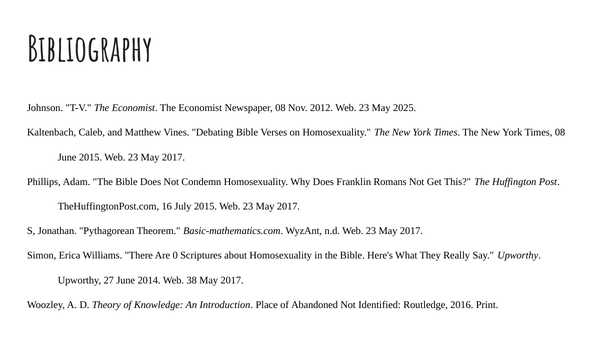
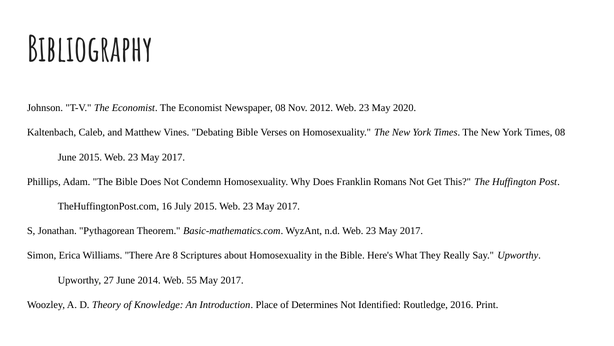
2025: 2025 -> 2020
0: 0 -> 8
38: 38 -> 55
Abandoned: Abandoned -> Determines
